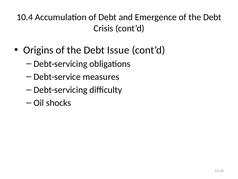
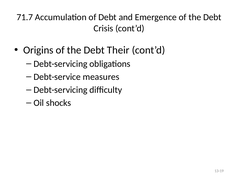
10.4: 10.4 -> 71.7
Issue: Issue -> Their
